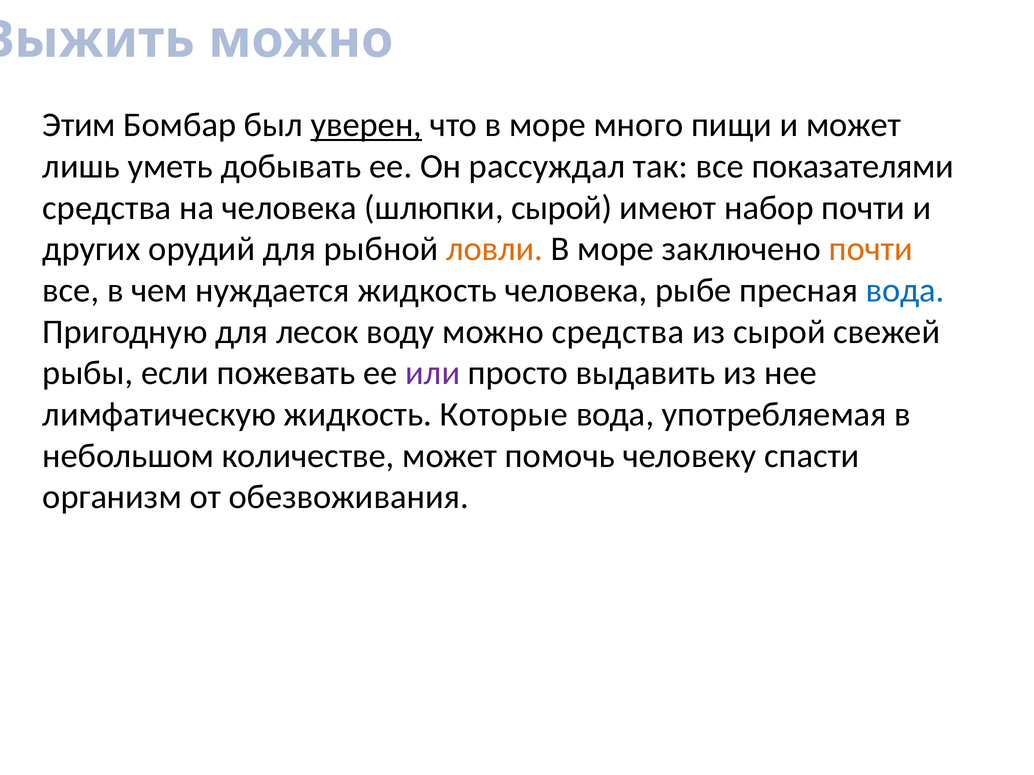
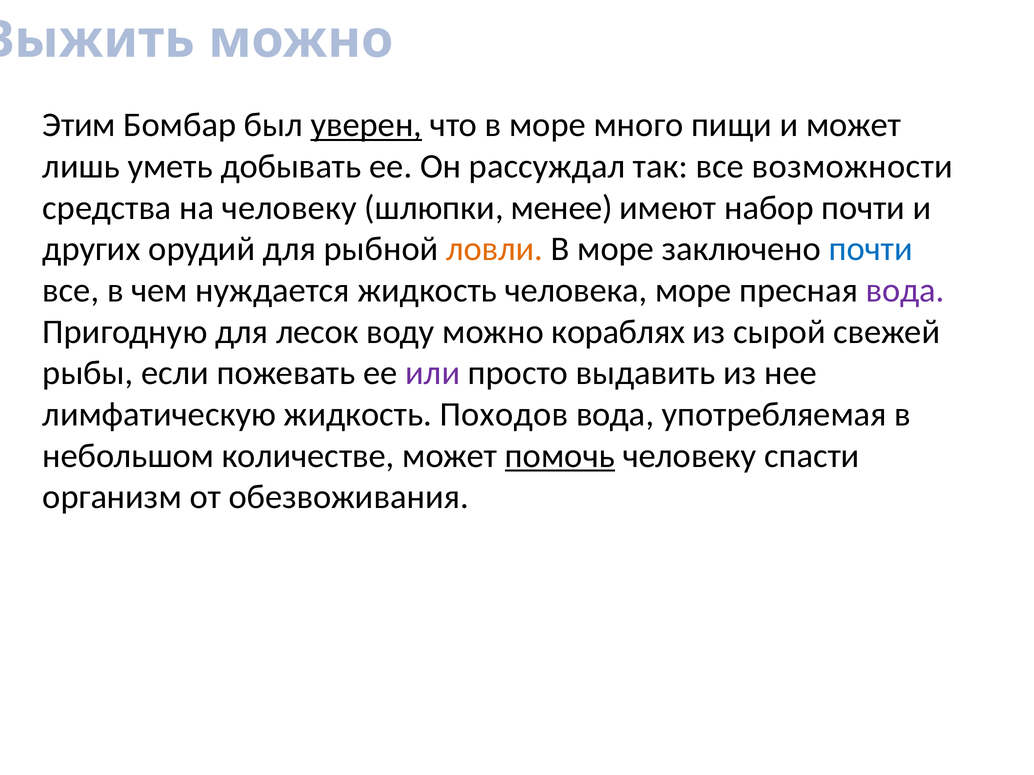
показателями: показателями -> возможности
на человека: человека -> человеку
шлюпки сырой: сырой -> менее
почти at (871, 249) colour: orange -> blue
человека рыбе: рыбе -> море
вода at (905, 291) colour: blue -> purple
можно средства: средства -> кораблях
Которые: Которые -> Походов
помочь underline: none -> present
